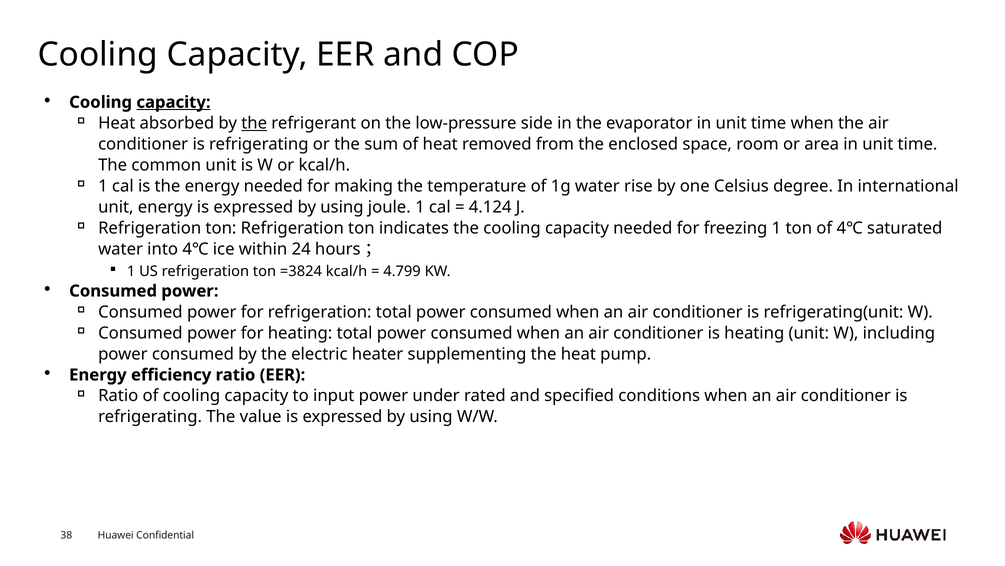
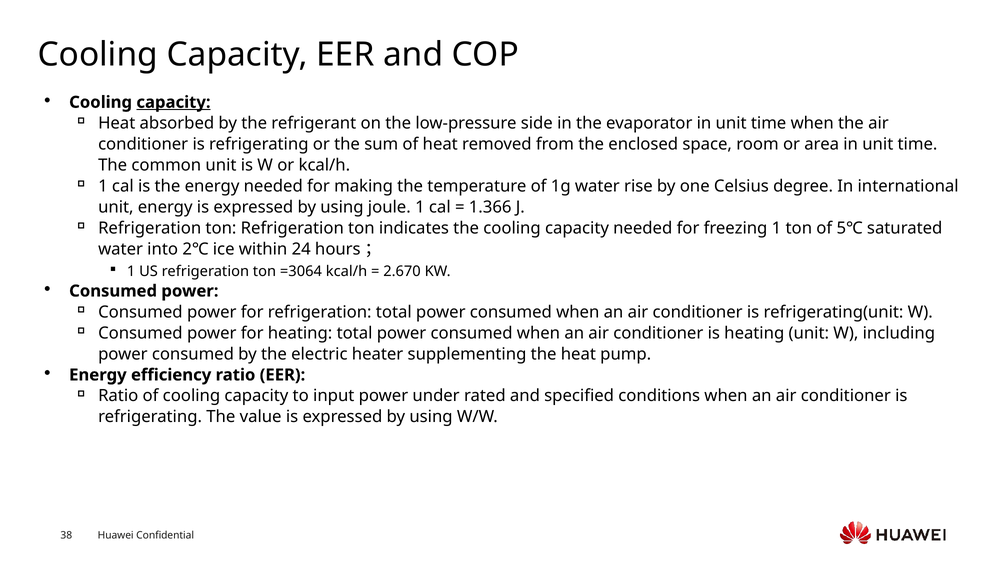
the at (254, 123) underline: present -> none
4.124: 4.124 -> 1.366
of 4℃: 4℃ -> 5℃
into 4℃: 4℃ -> 2℃
=3824: =3824 -> =3064
4.799: 4.799 -> 2.670
